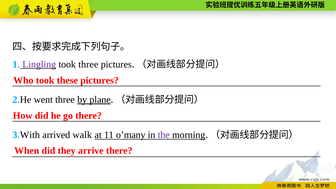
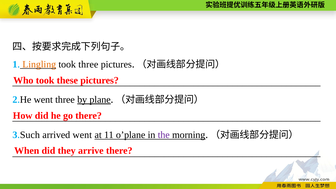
Lingling colour: purple -> orange
With: With -> Such
arrived walk: walk -> went
o’many: o’many -> o’plane
